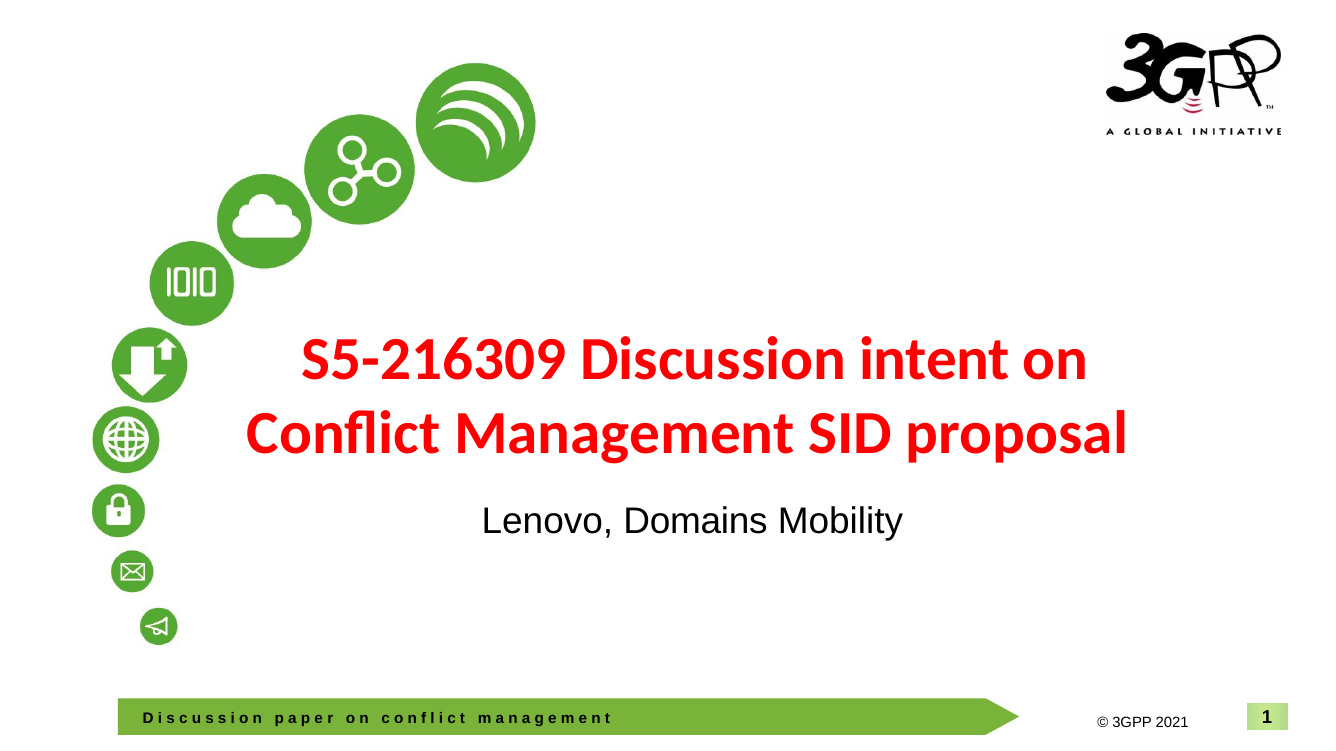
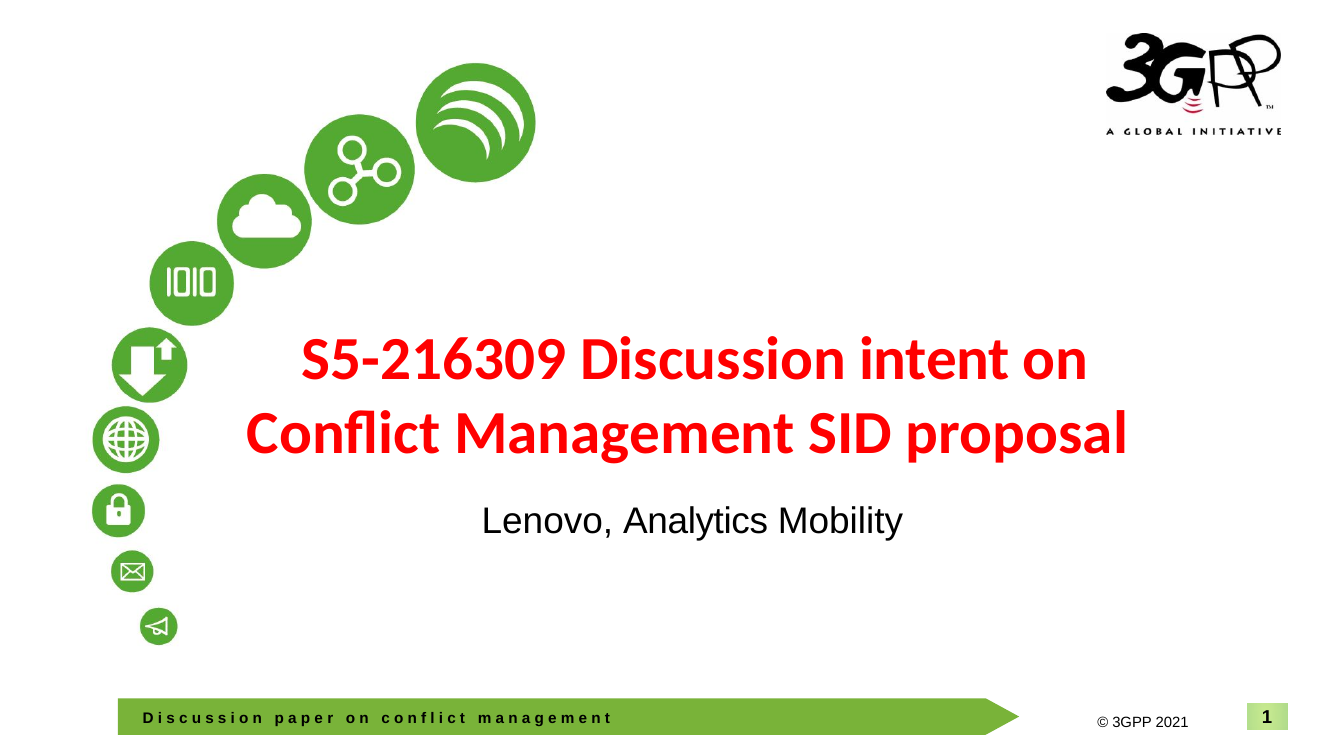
Domains: Domains -> Analytics
